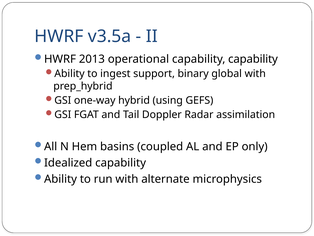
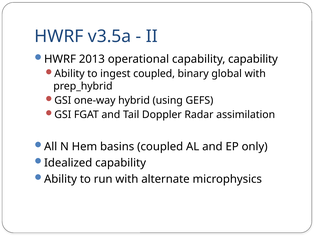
ingest support: support -> coupled
